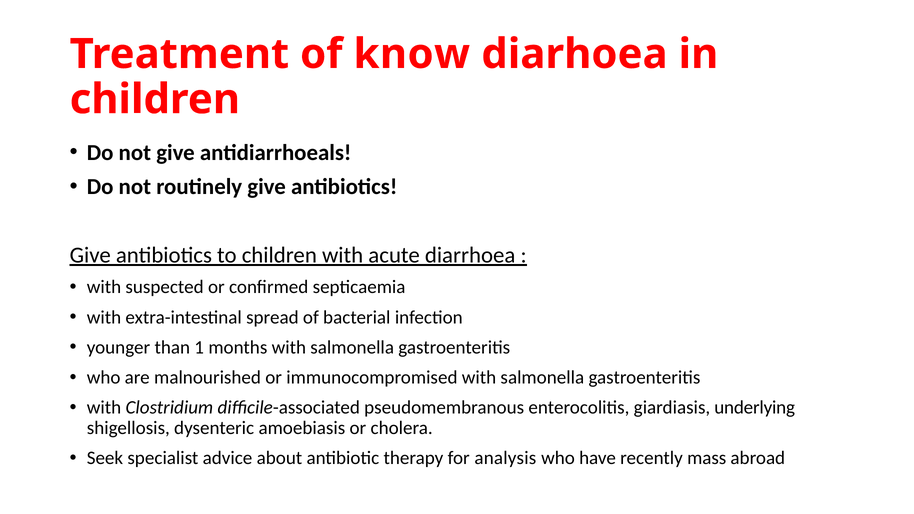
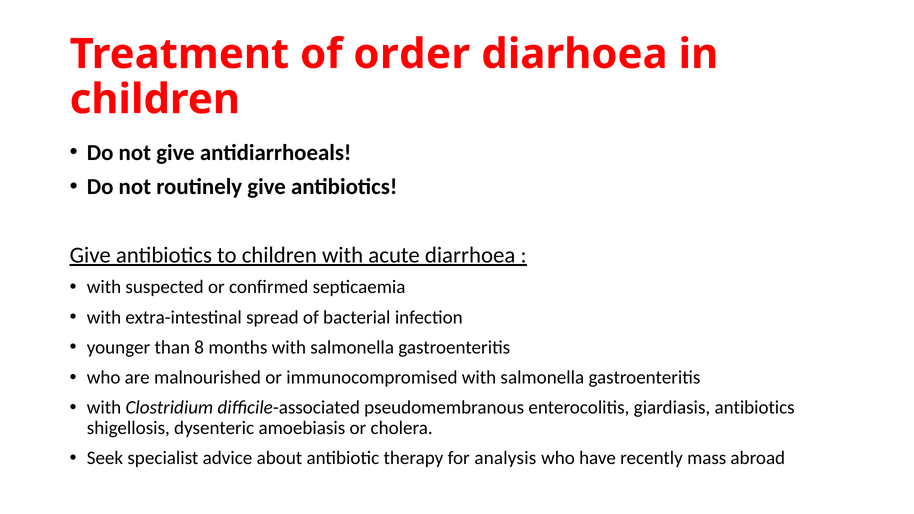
know: know -> order
1: 1 -> 8
giardiasis underlying: underlying -> antibiotics
